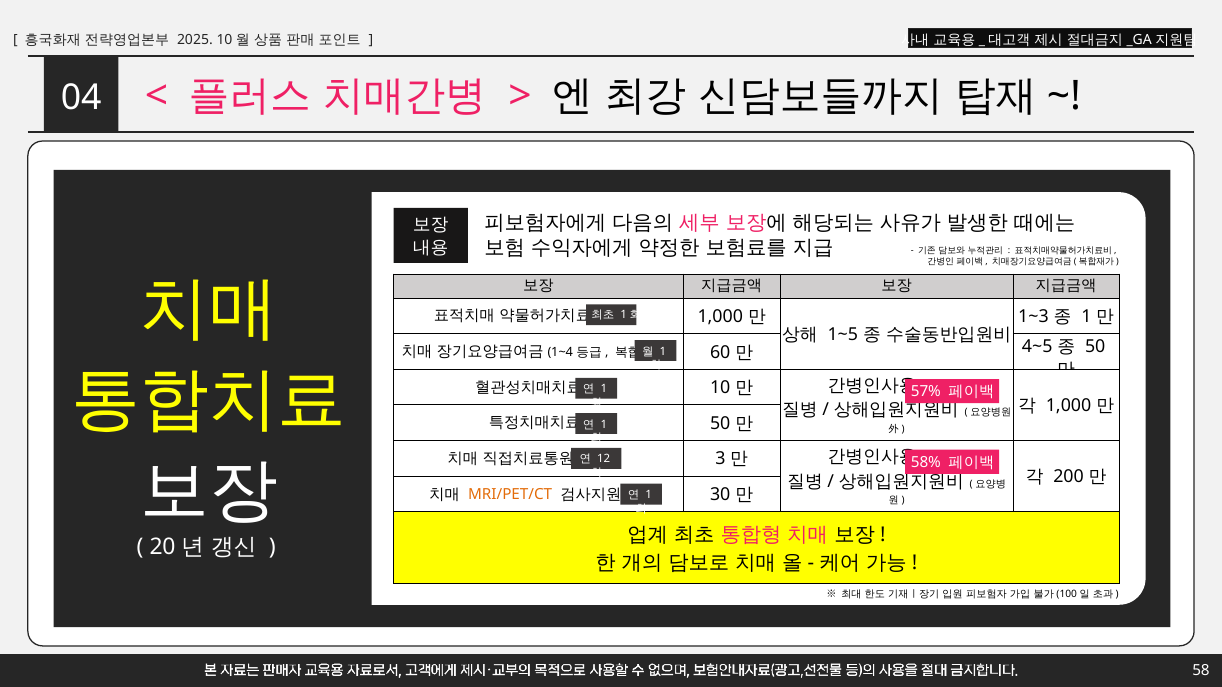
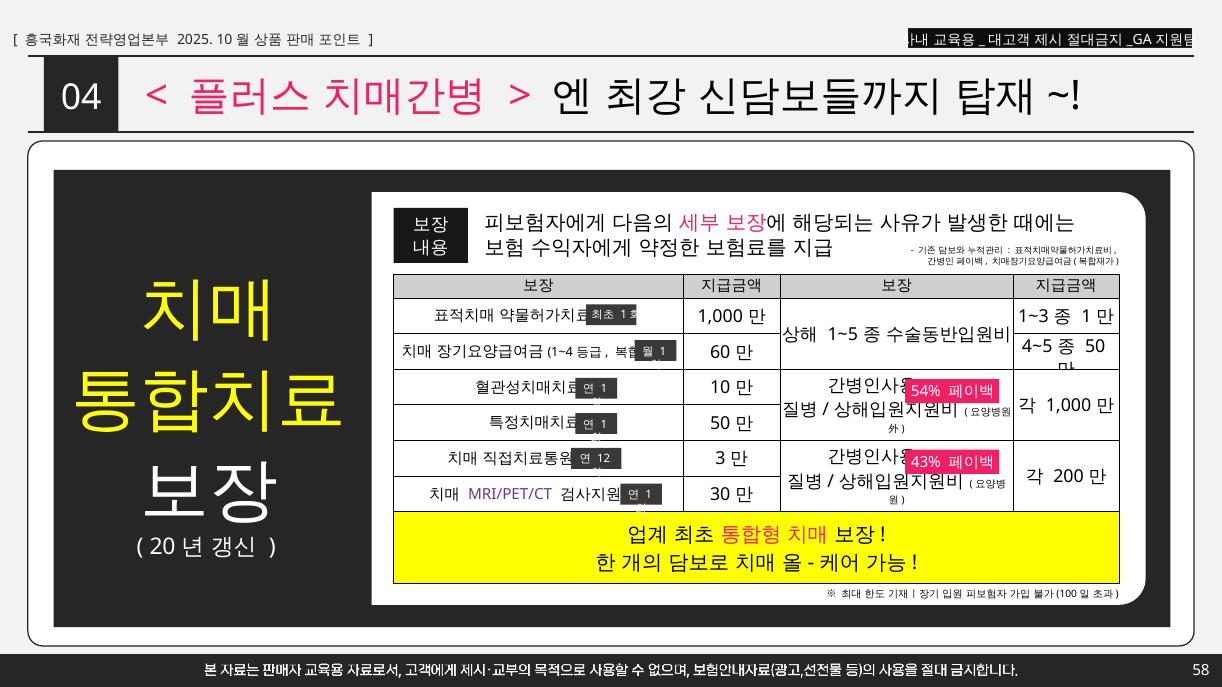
57%: 57% -> 54%
58%: 58% -> 43%
MRI/PET/CT colour: orange -> purple
